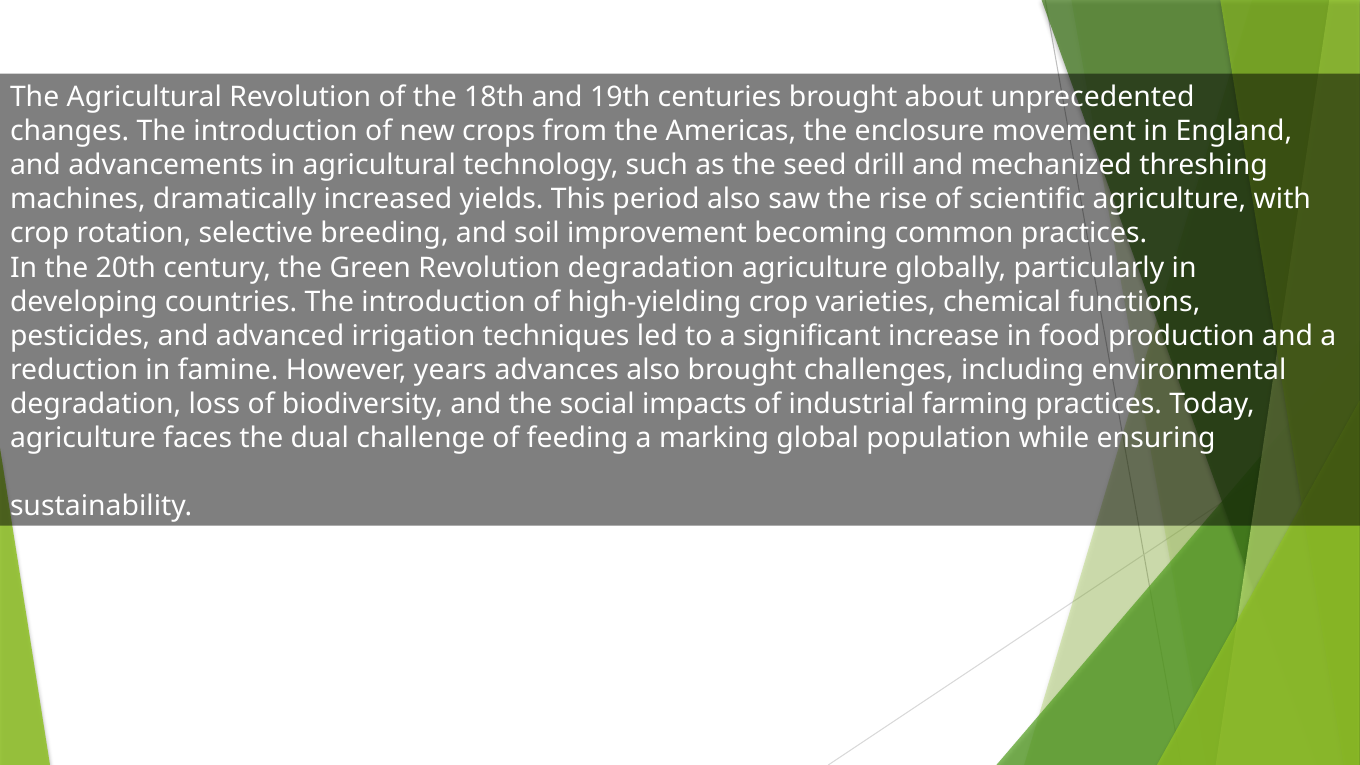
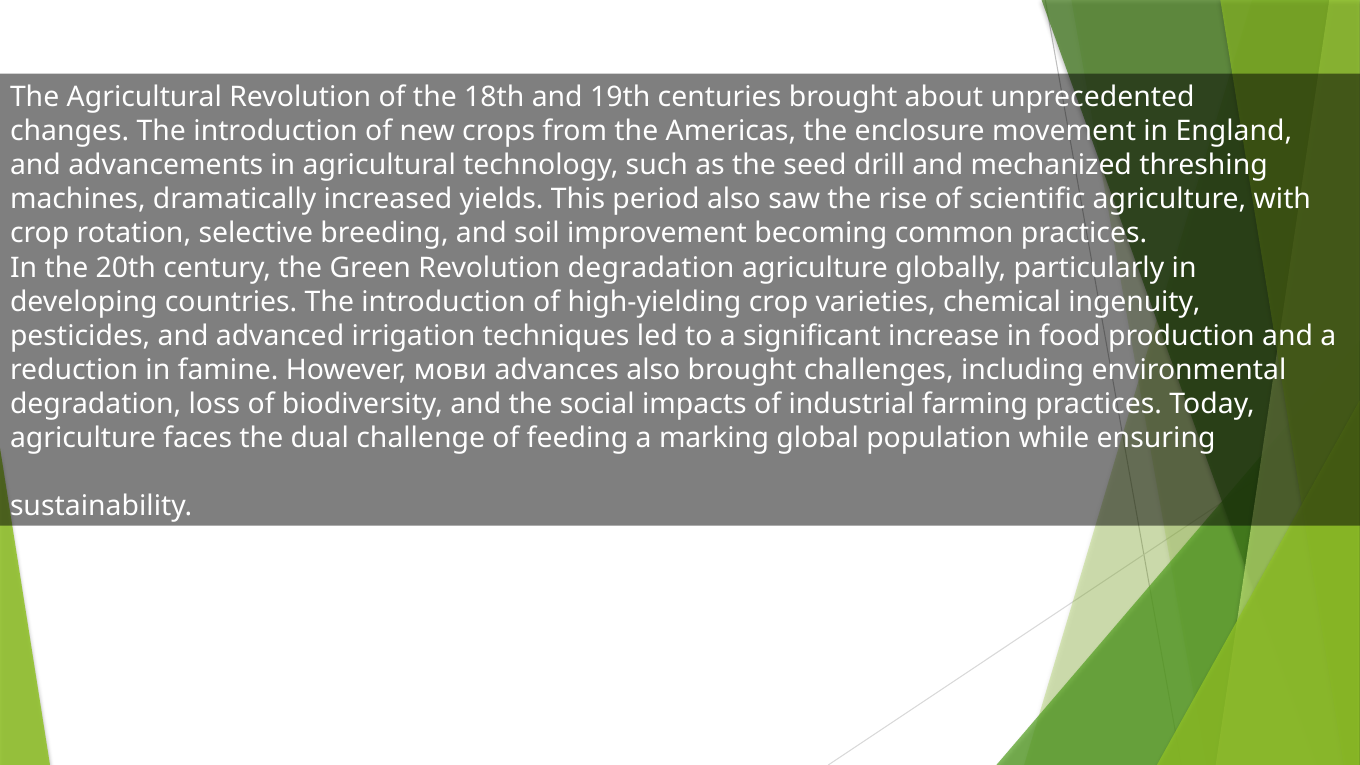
functions: functions -> ingenuity
years: years -> мови
